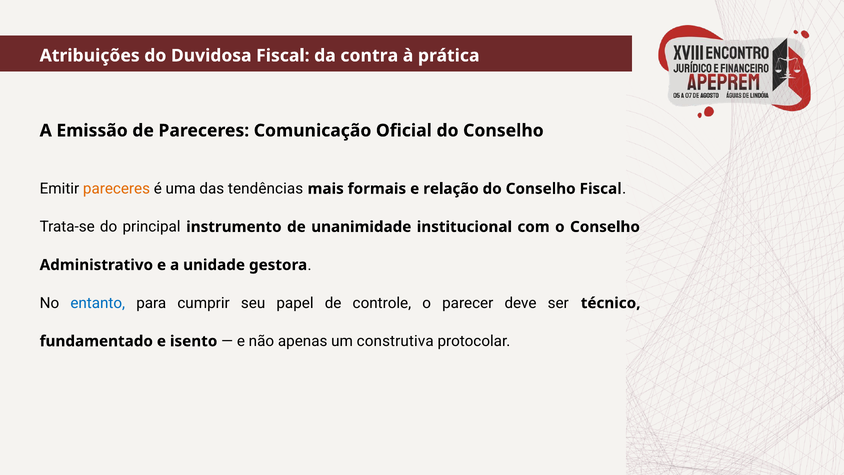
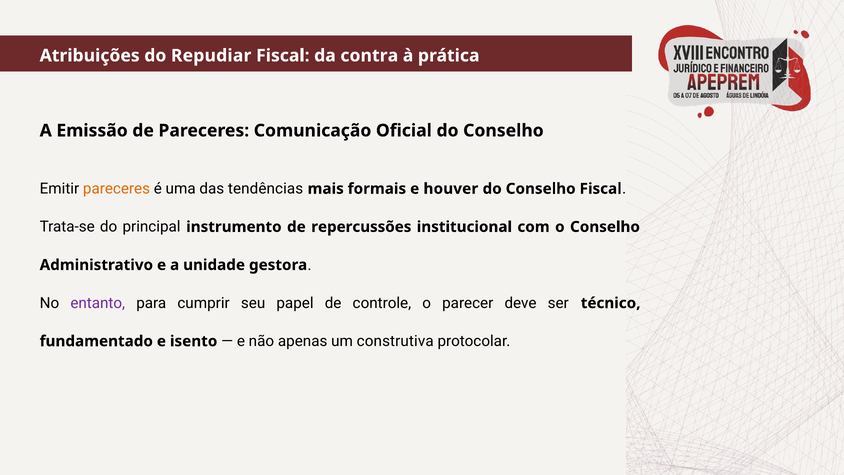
Duvidosa: Duvidosa -> Repudiar
relação: relação -> houver
unanimidade: unanimidade -> repercussões
entanto colour: blue -> purple
